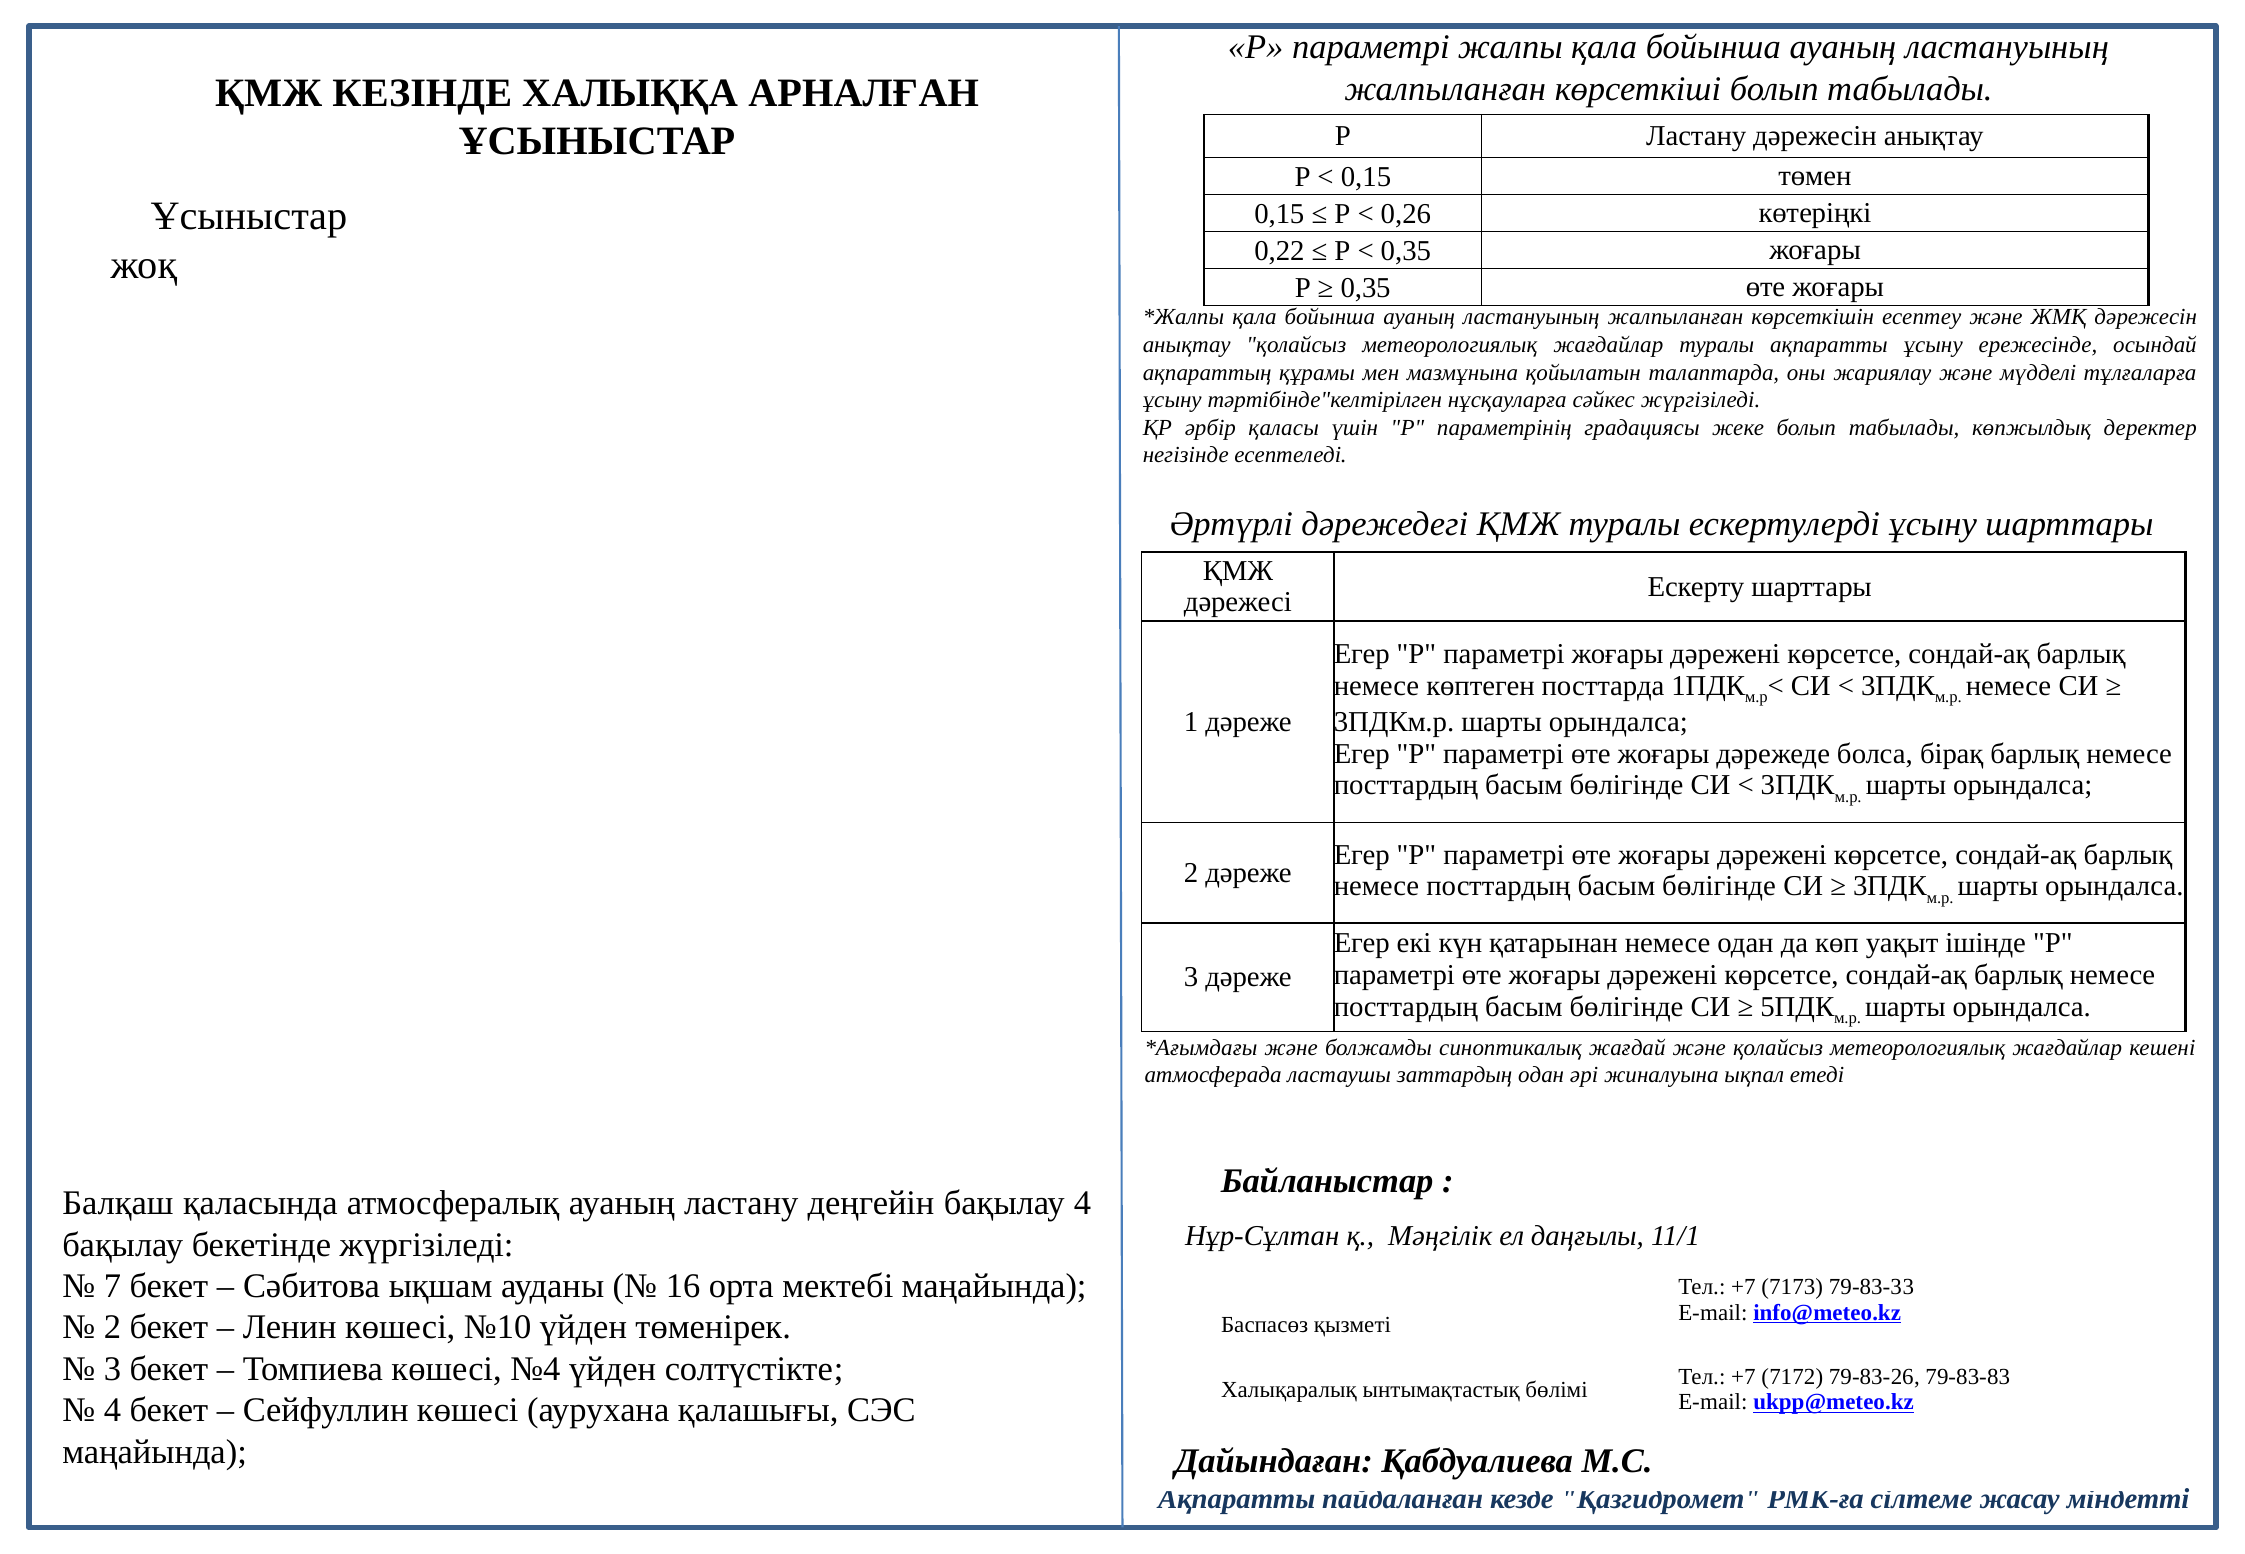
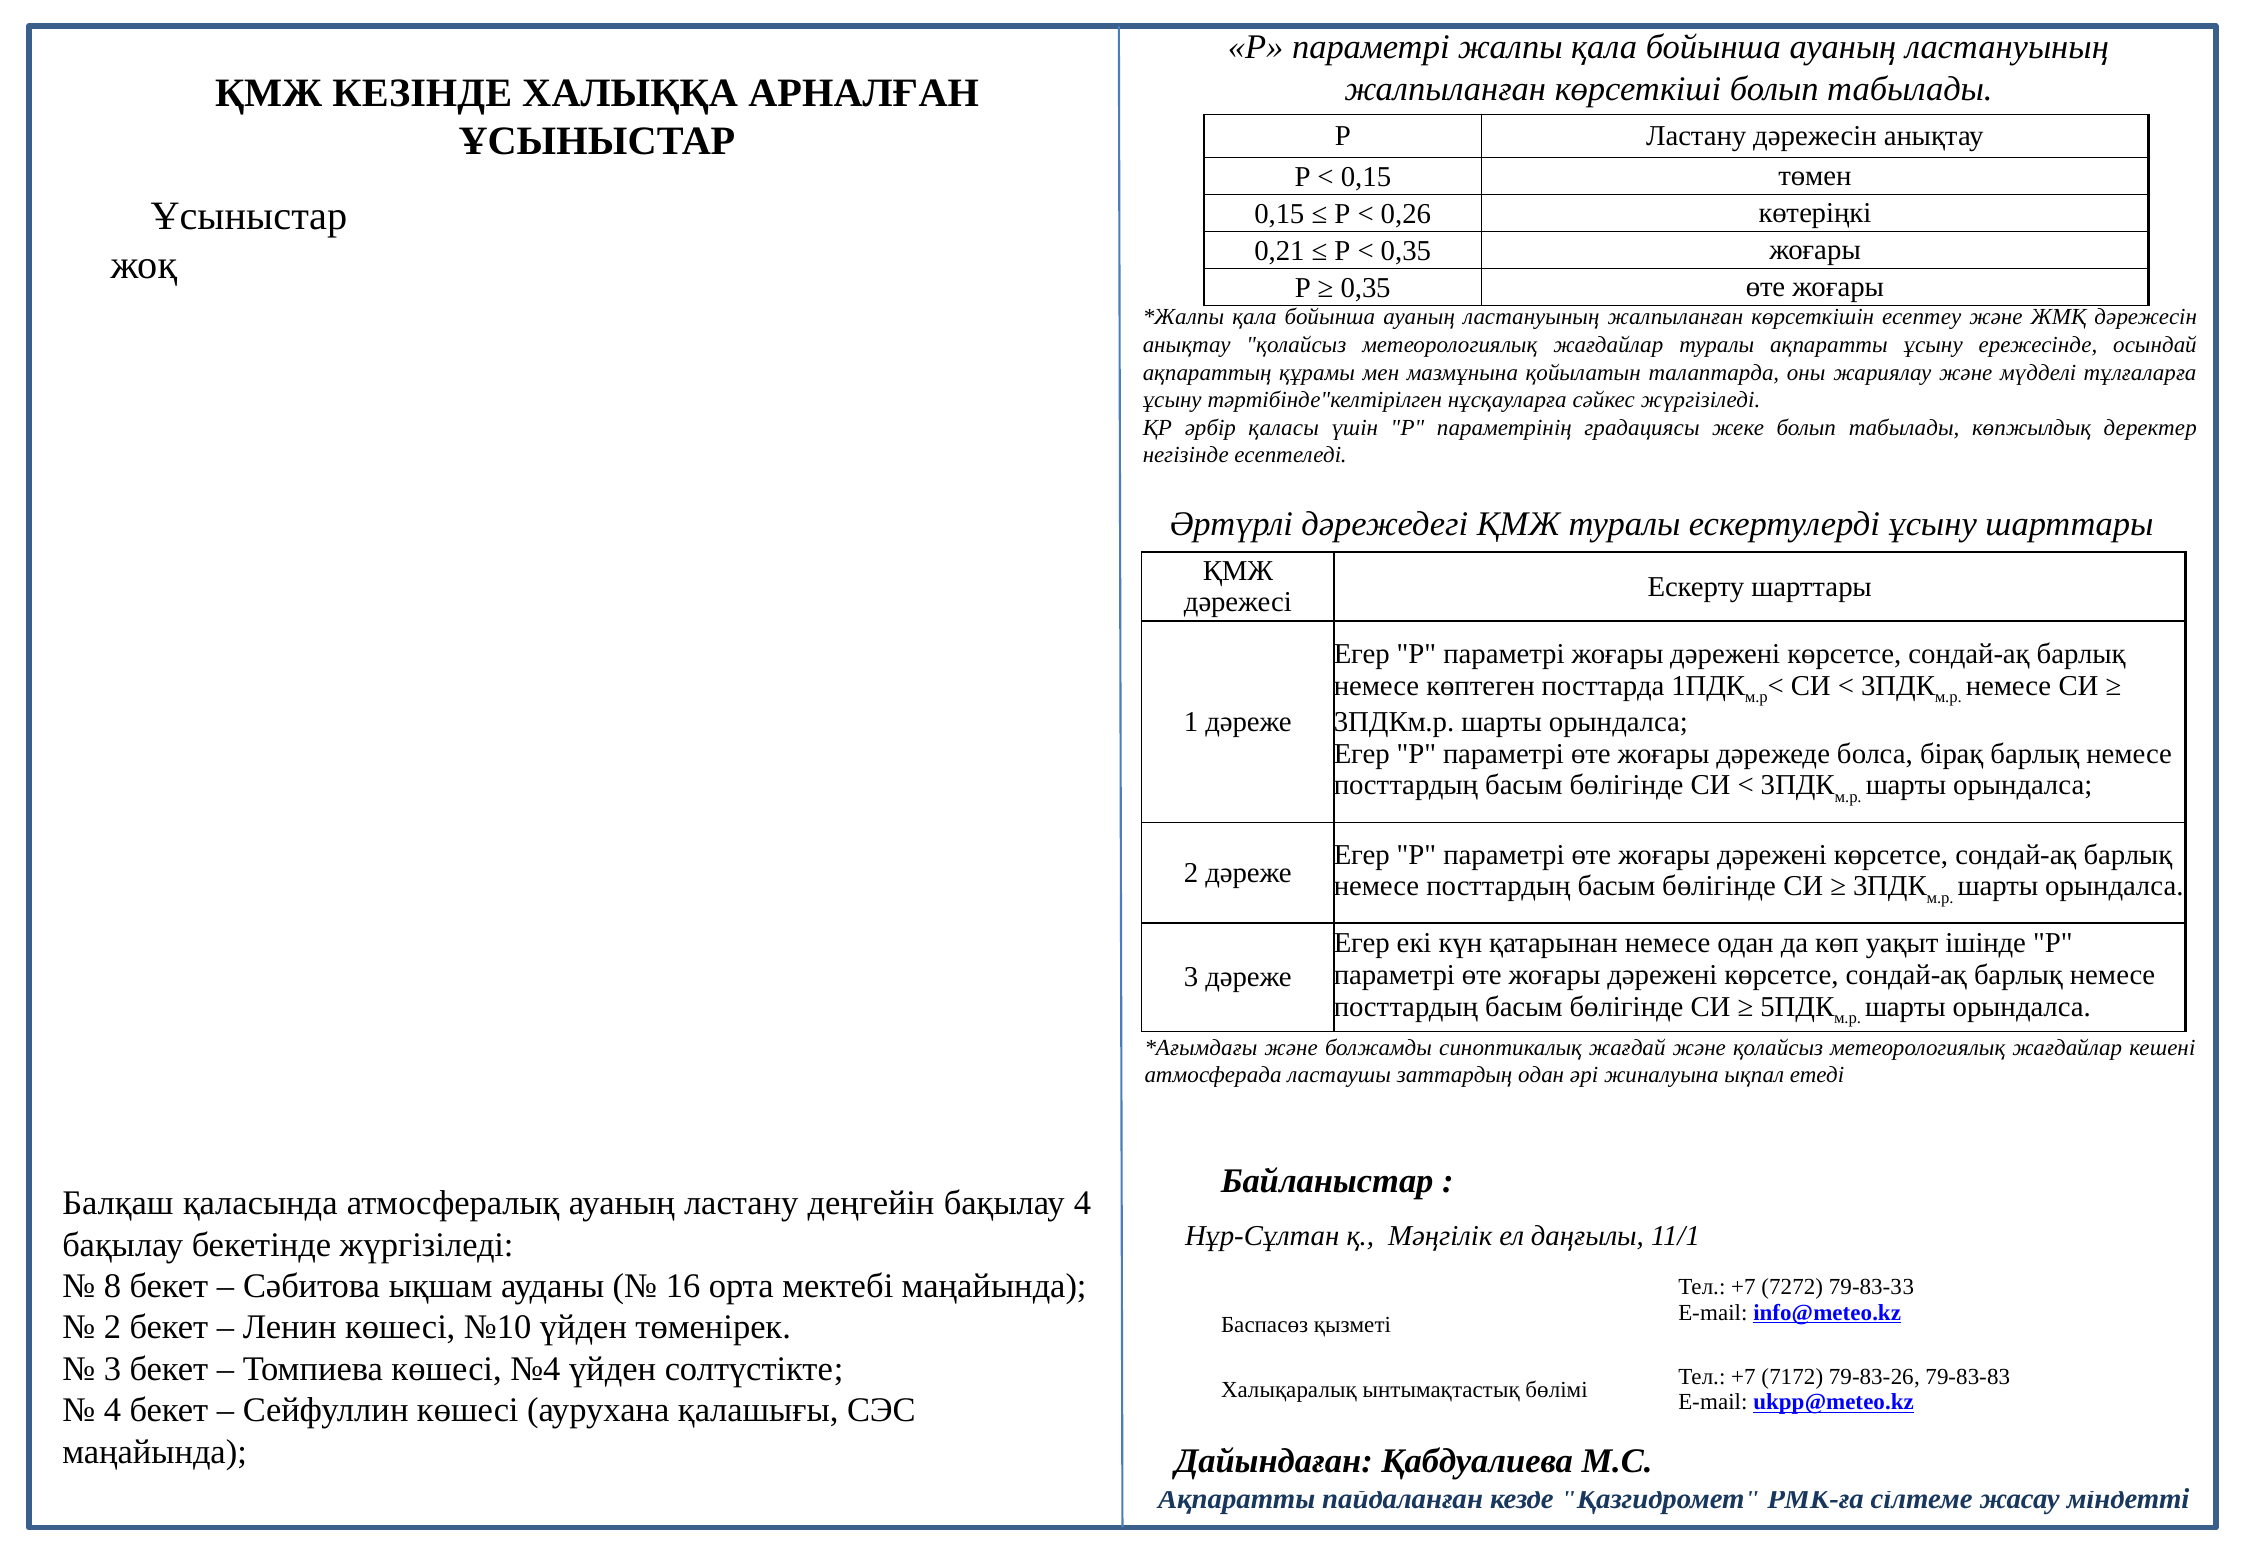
0,22: 0,22 -> 0,21
7: 7 -> 8
7173: 7173 -> 7272
